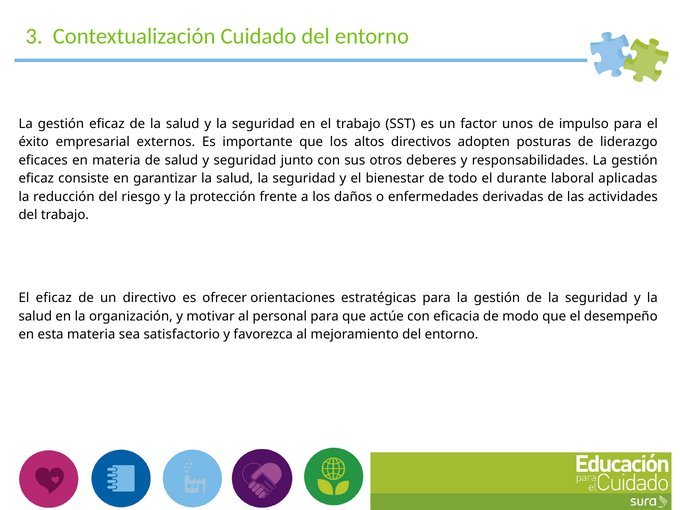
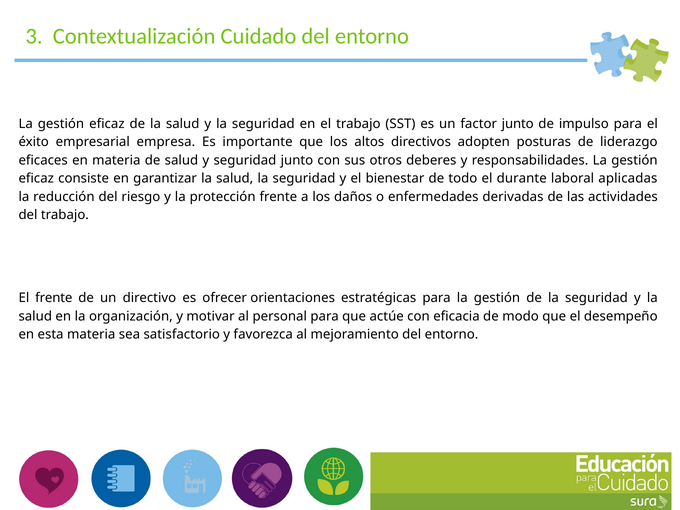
factor unos: unos -> junto
externos: externos -> empresa
El eficaz: eficaz -> frente
